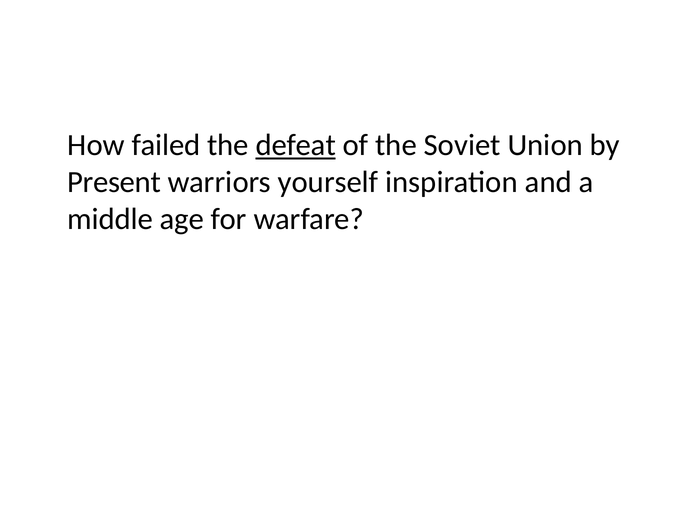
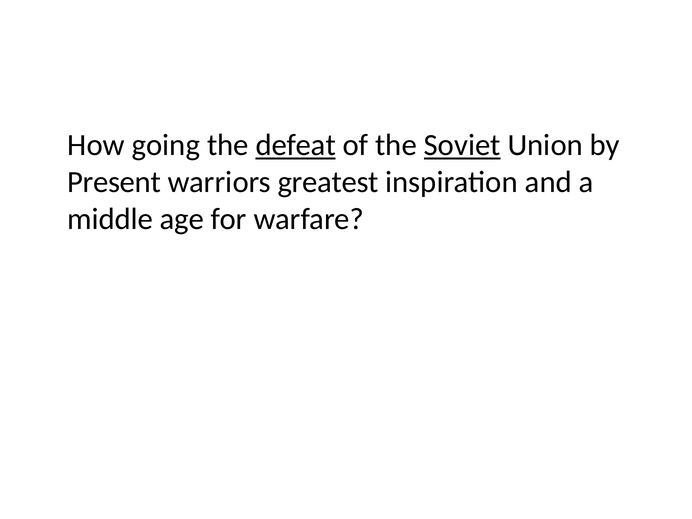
failed: failed -> going
Soviet underline: none -> present
yourself: yourself -> greatest
